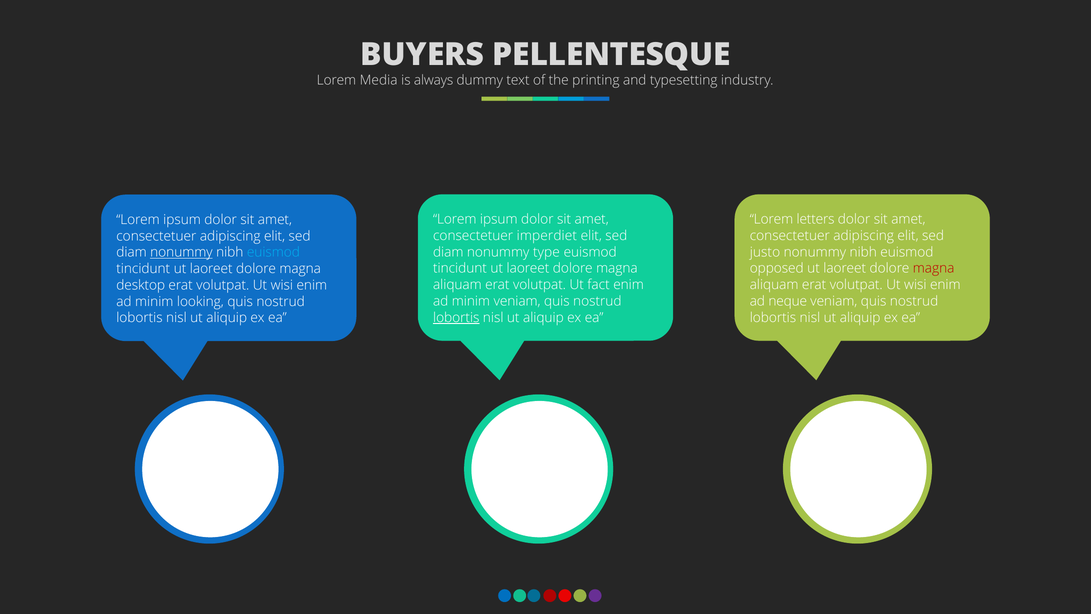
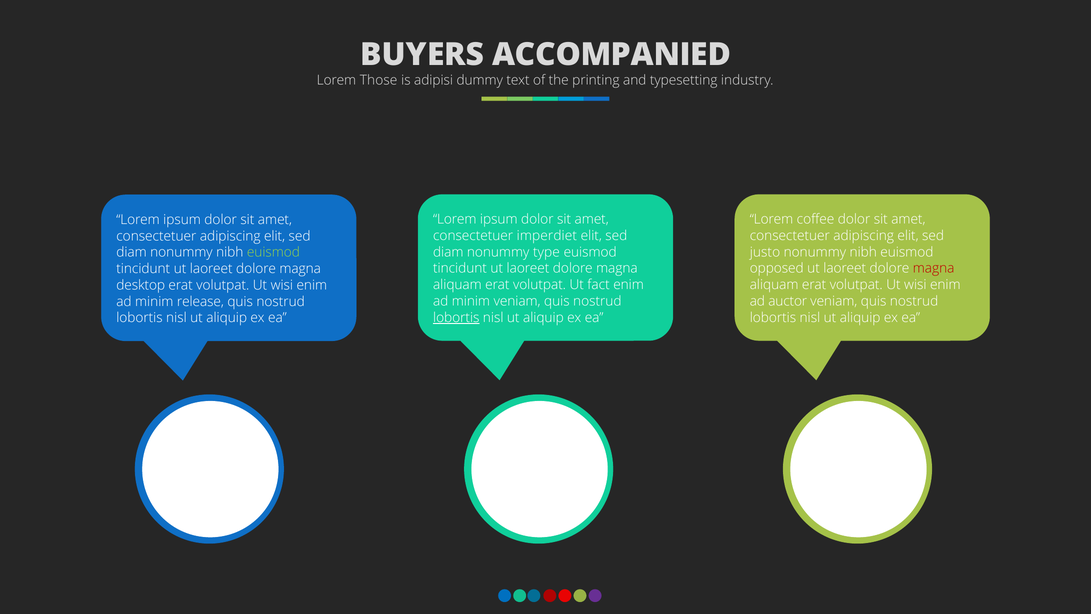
PELLENTESQUE: PELLENTESQUE -> ACCOMPANIED
Media: Media -> Those
always: always -> adipisi
letters: letters -> coffee
nonummy at (181, 252) underline: present -> none
euismod at (273, 252) colour: light blue -> light green
neque: neque -> auctor
looking: looking -> release
